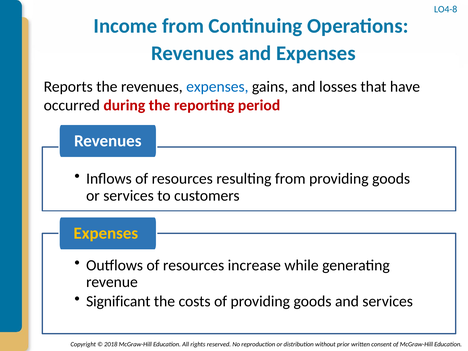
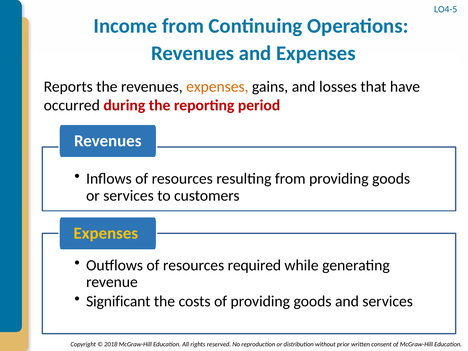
LO4-8: LO4-8 -> LO4-5
expenses at (217, 87) colour: blue -> orange
increase: increase -> required
